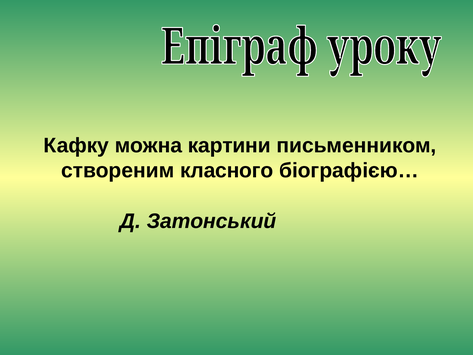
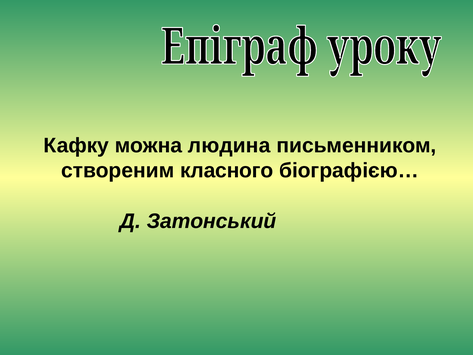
картини: картини -> людина
